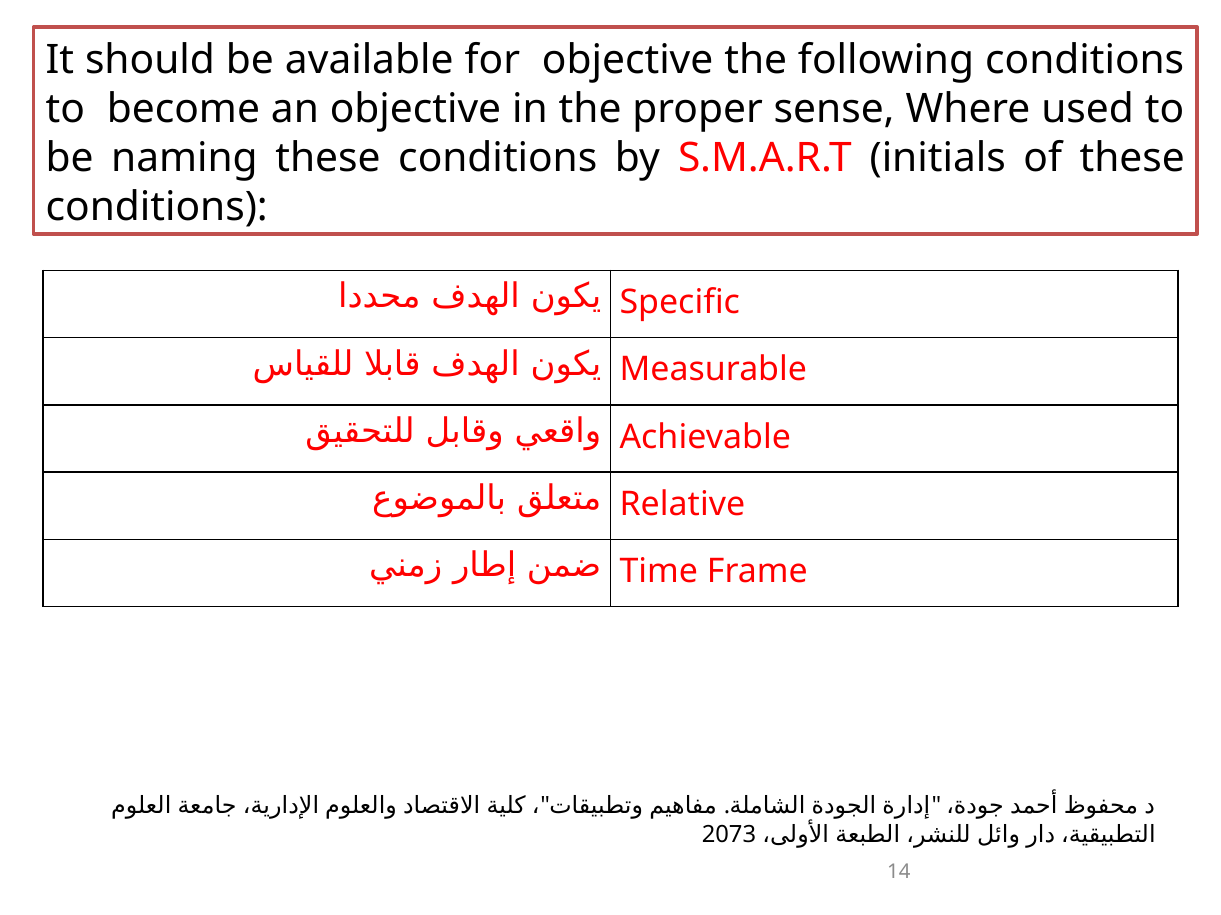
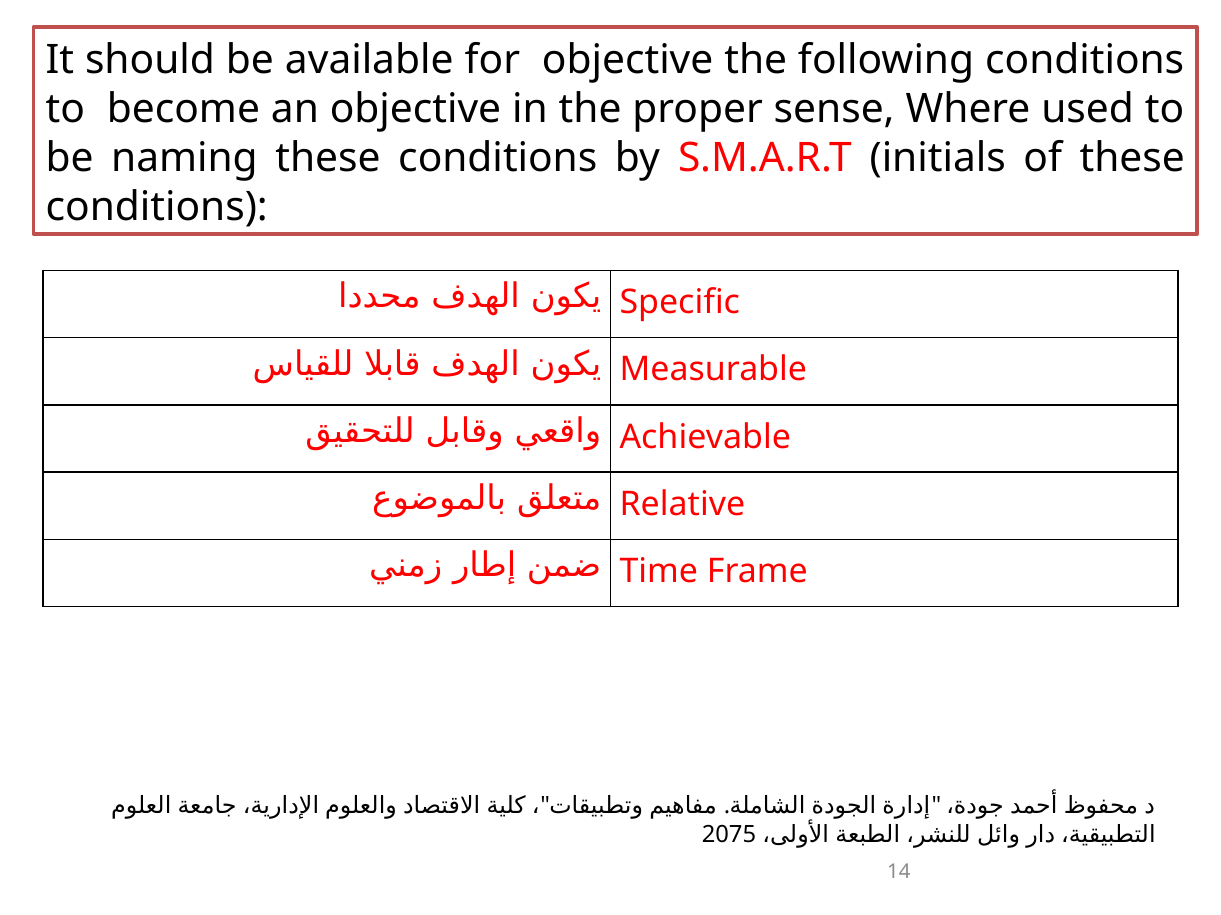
2073: 2073 -> 2075
